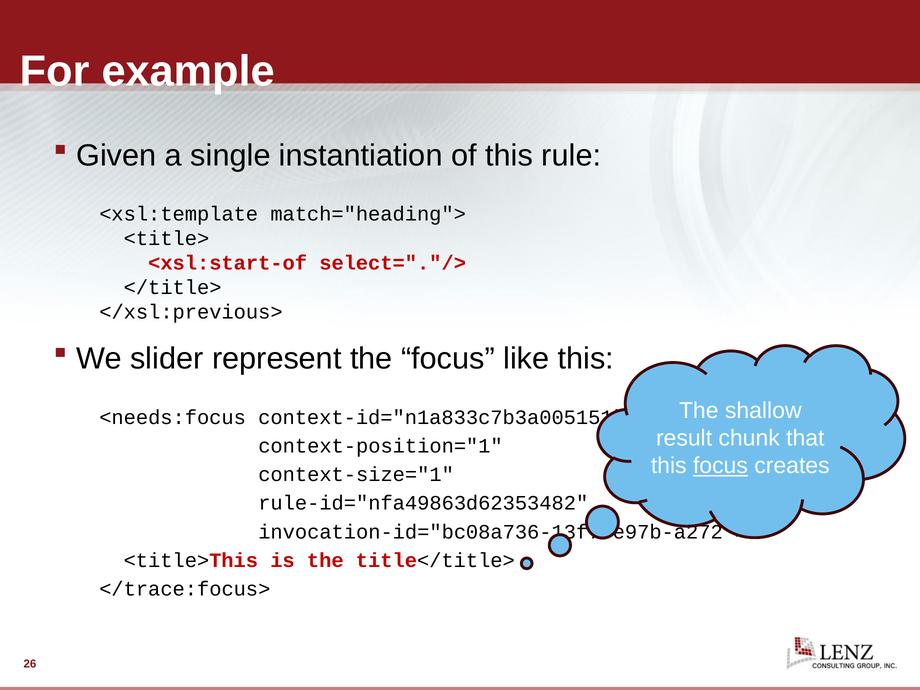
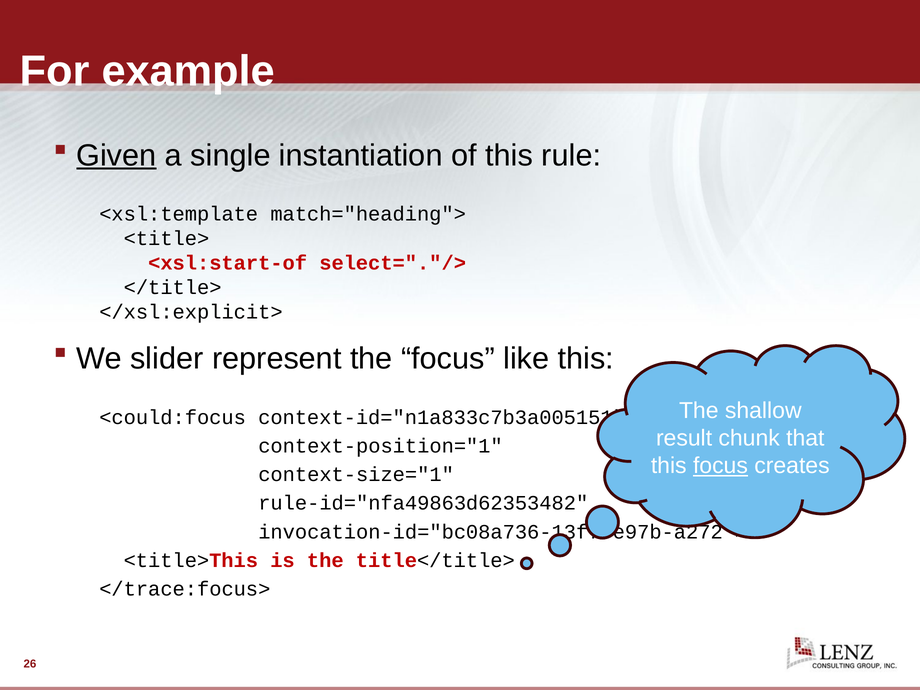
Given underline: none -> present
</xsl:previous>: </xsl:previous> -> </xsl:explicit>
<needs:focus: <needs:focus -> <could:focus
